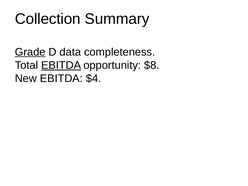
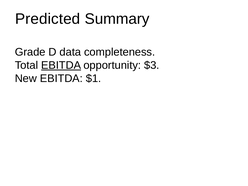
Collection: Collection -> Predicted
Grade underline: present -> none
$8: $8 -> $3
$4: $4 -> $1
